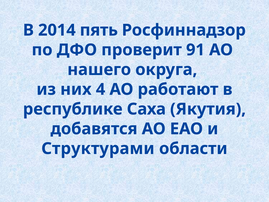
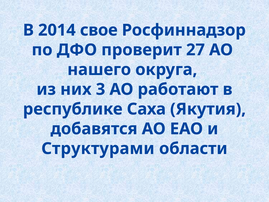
пять: пять -> свое
91: 91 -> 27
4: 4 -> 3
